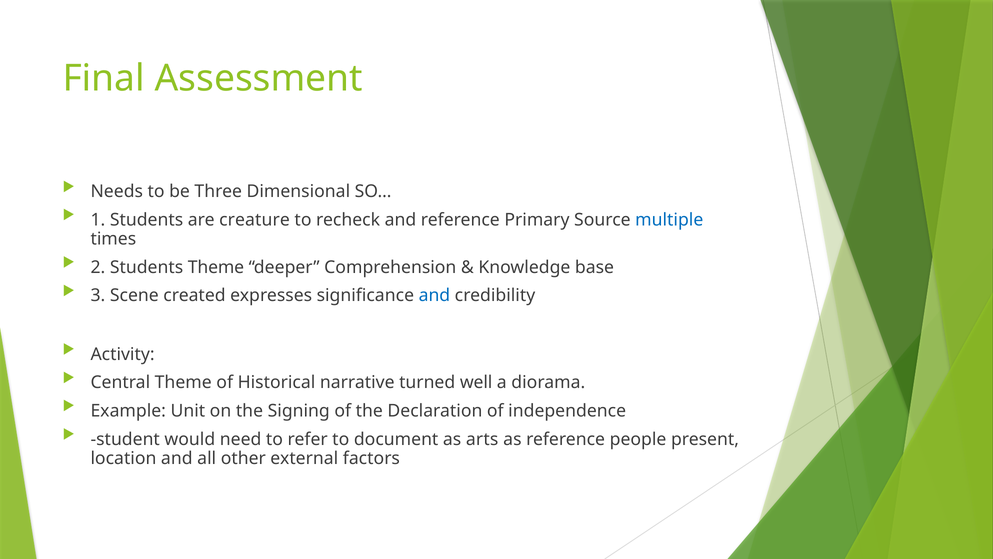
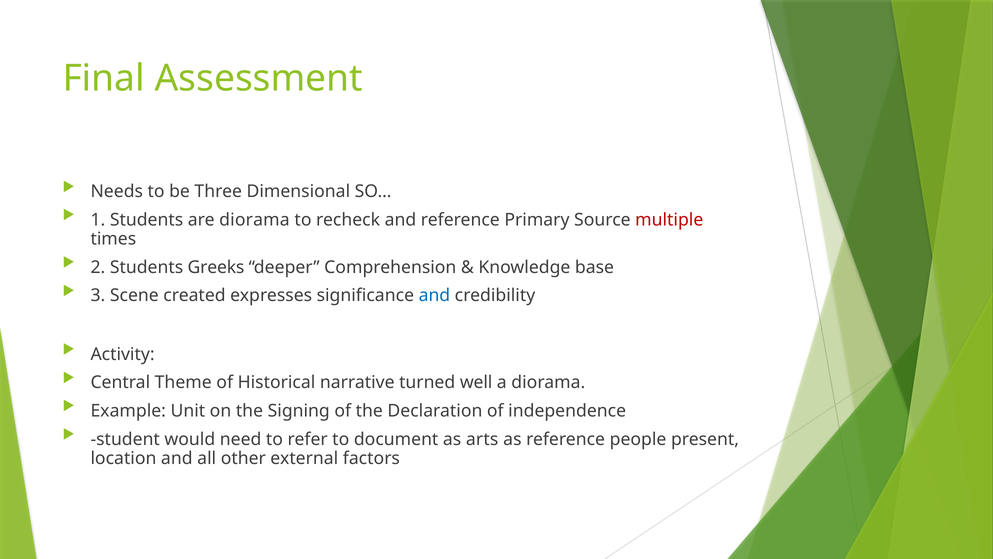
are creature: creature -> diorama
multiple colour: blue -> red
Students Theme: Theme -> Greeks
